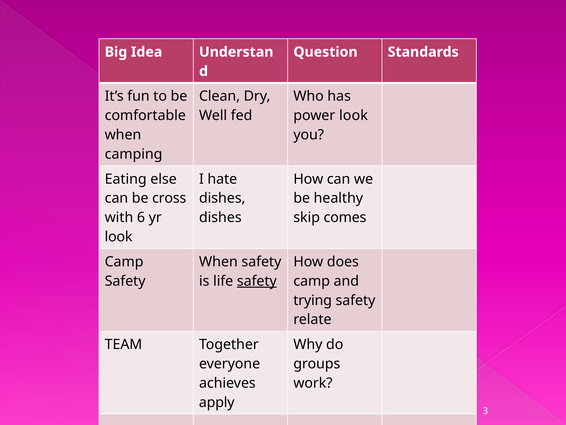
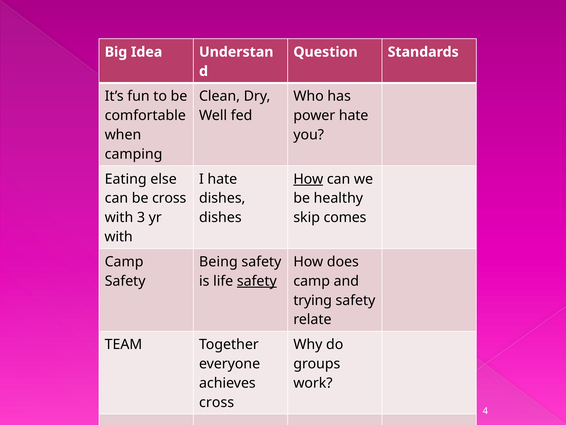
power look: look -> hate
How at (308, 179) underline: none -> present
6: 6 -> 3
look at (119, 237): look -> with
When at (218, 262): When -> Being
apply at (217, 402): apply -> cross
3: 3 -> 4
